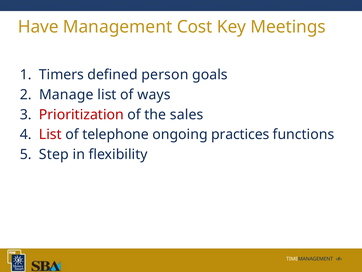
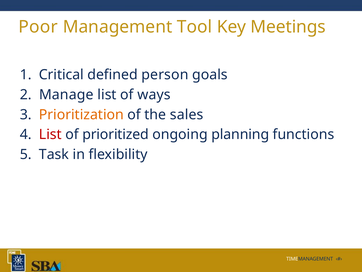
Have: Have -> Poor
Cost: Cost -> Tool
Timers: Timers -> Critical
Prioritization colour: red -> orange
telephone: telephone -> prioritized
practices: practices -> planning
Step: Step -> Task
